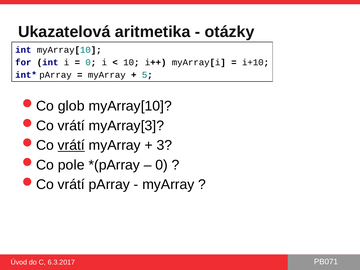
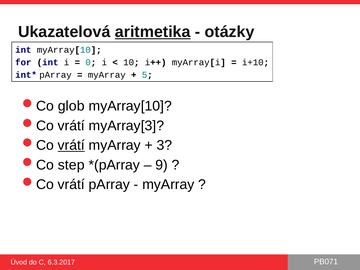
aritmetika underline: none -> present
pole: pole -> step
0 at (162, 165): 0 -> 9
